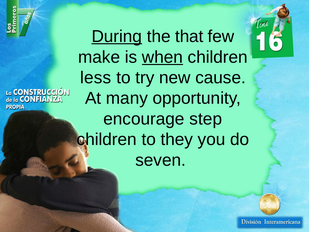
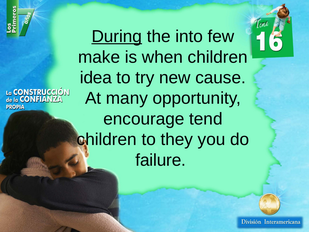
that: that -> into
when underline: present -> none
less: less -> idea
step: step -> tend
seven: seven -> failure
